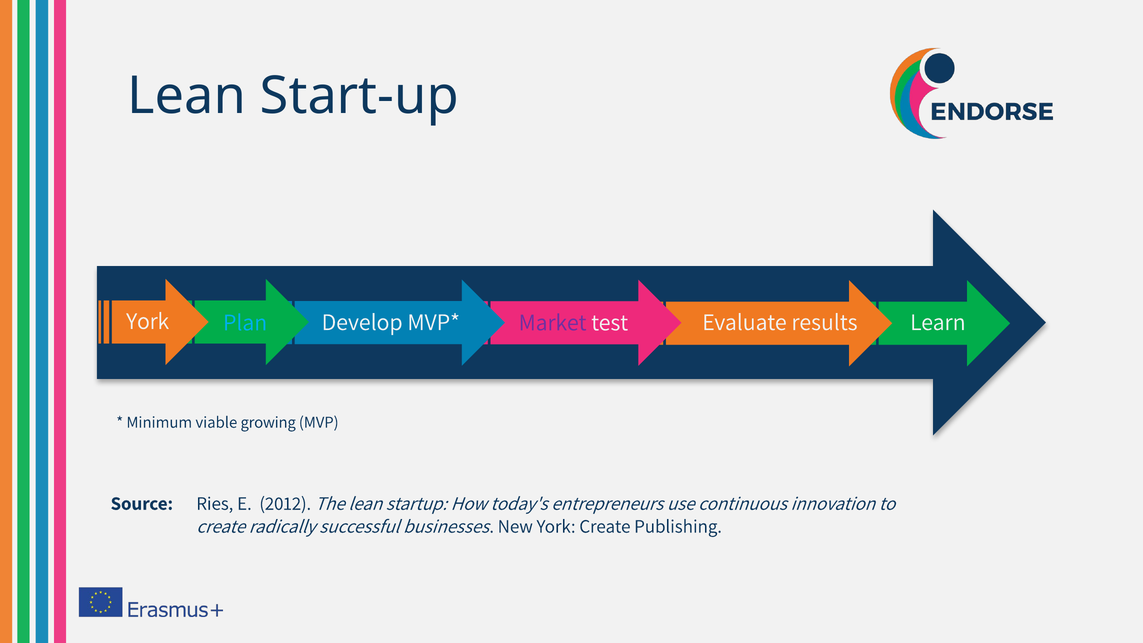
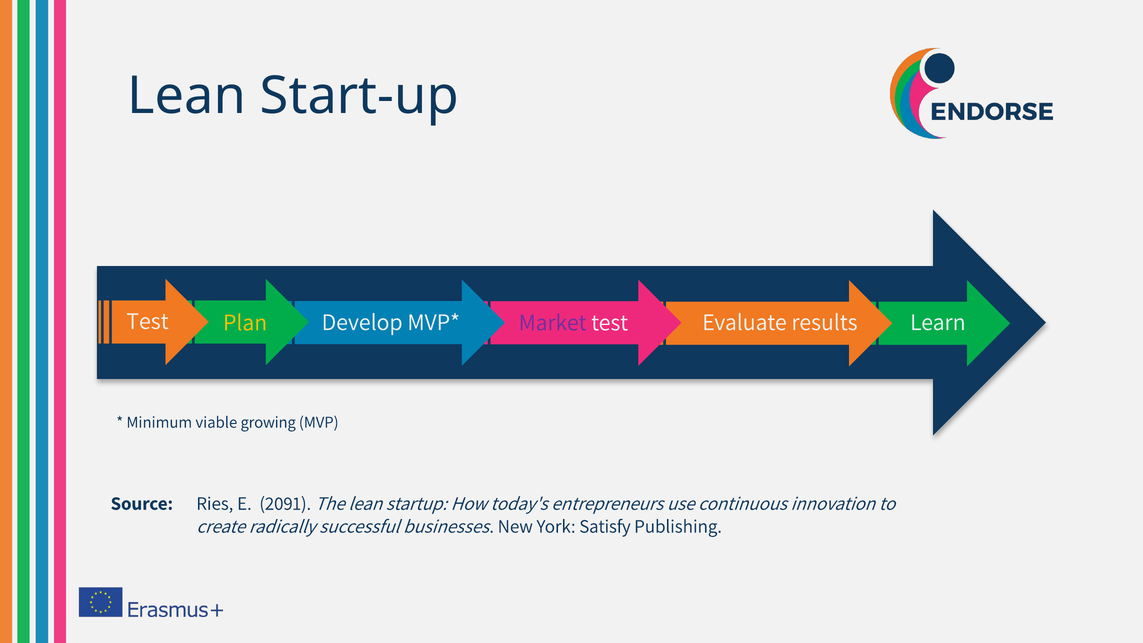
York at (148, 321): York -> Test
Plan colour: light blue -> yellow
2012: 2012 -> 2091
York Create: Create -> Satisfy
